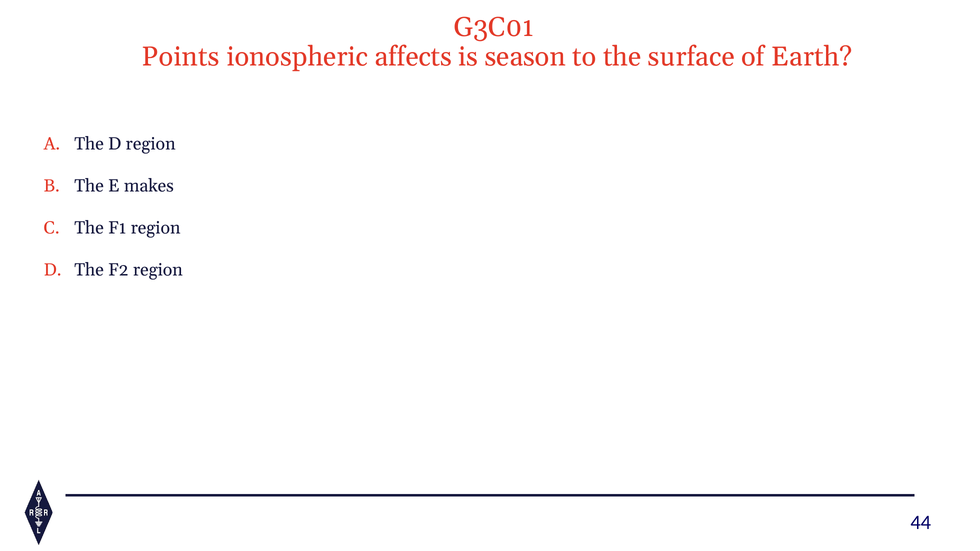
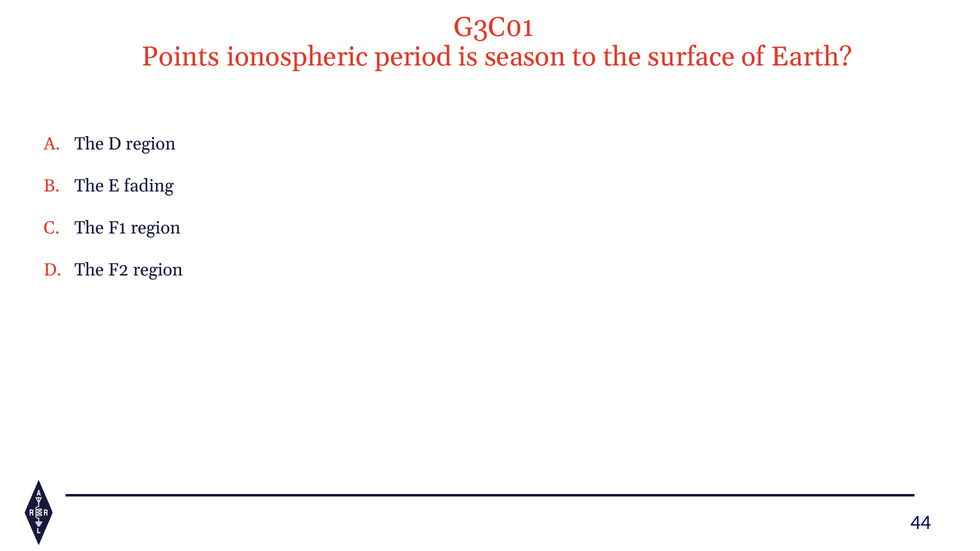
affects: affects -> period
makes: makes -> fading
